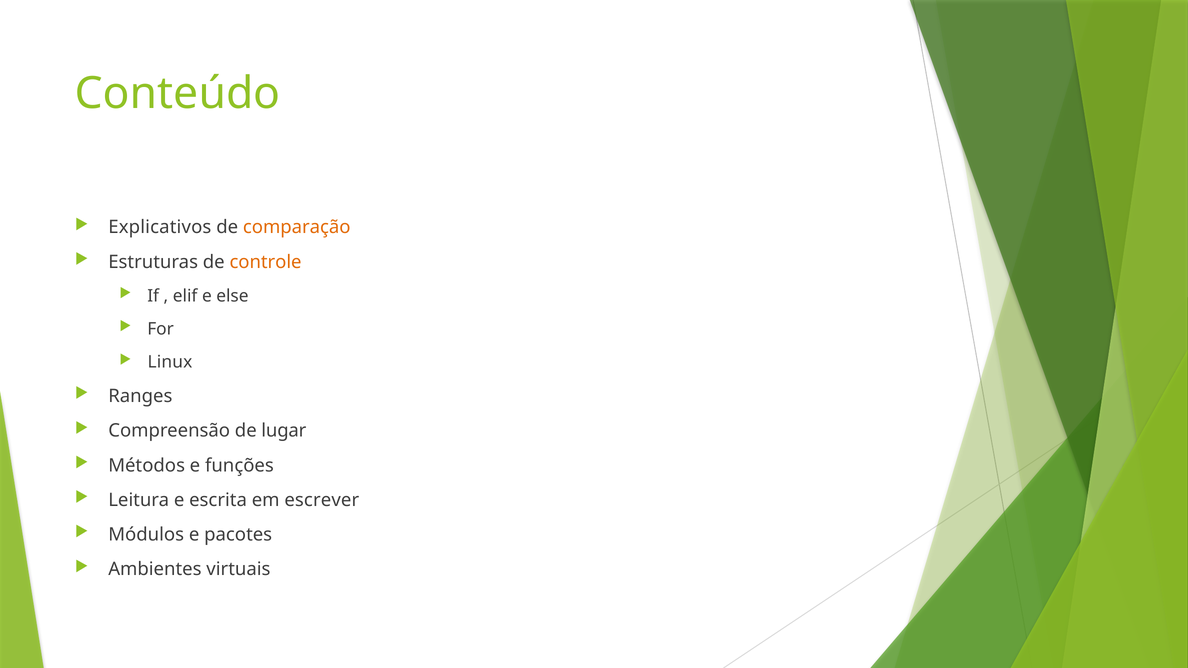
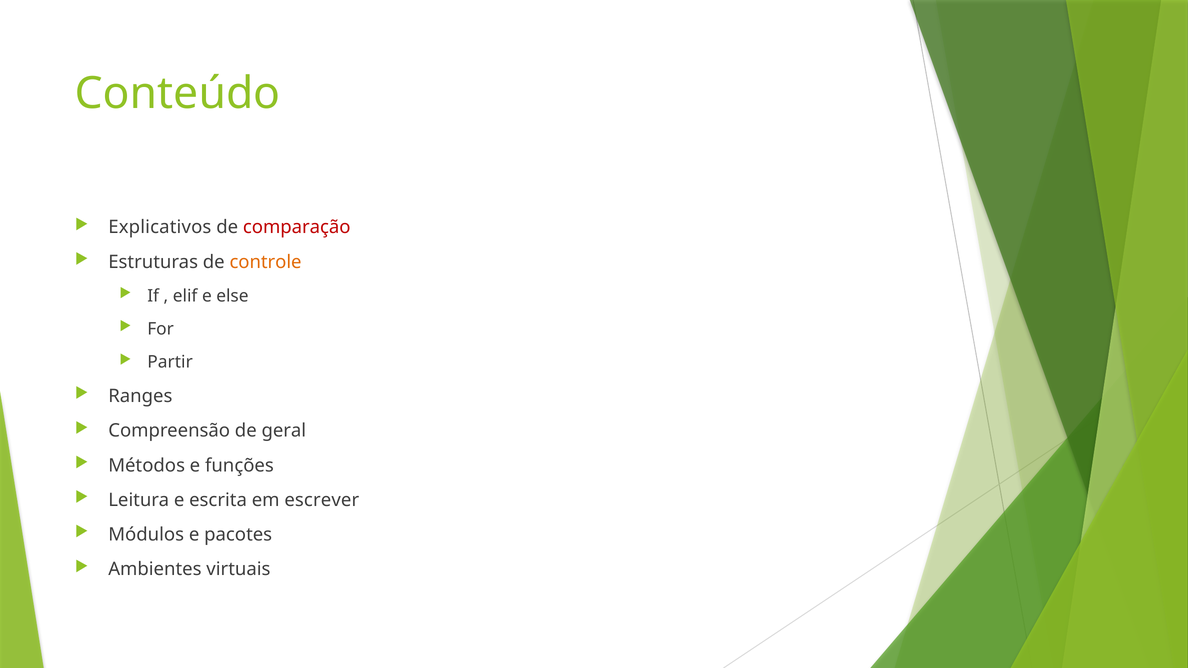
comparação colour: orange -> red
Linux: Linux -> Partir
lugar: lugar -> geral
